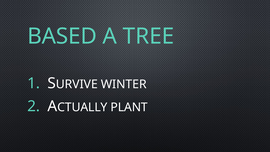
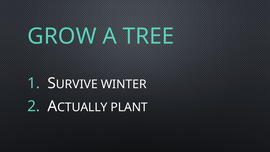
BASED: BASED -> GROW
